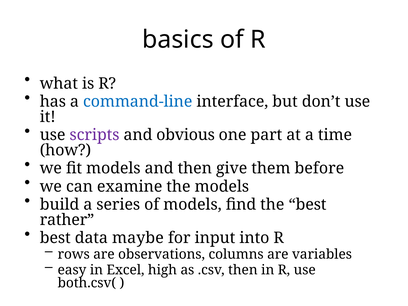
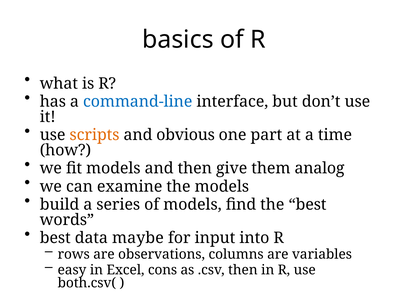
scripts colour: purple -> orange
before: before -> analog
rather: rather -> words
high: high -> cons
